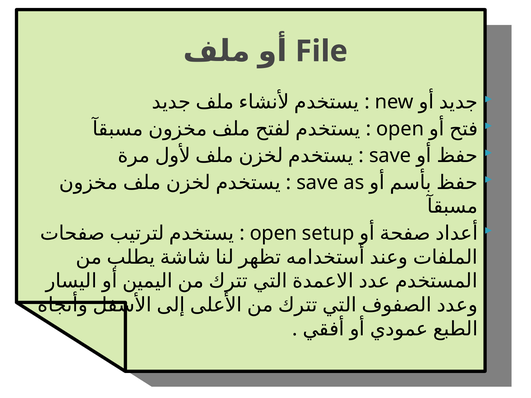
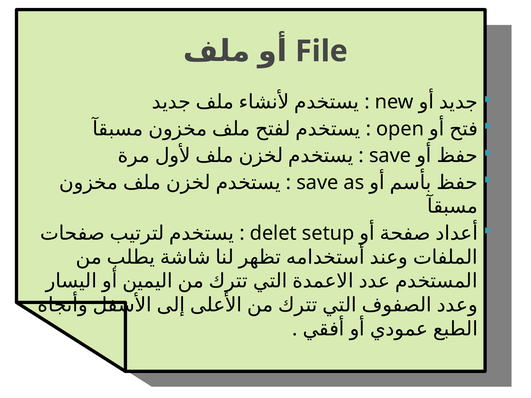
open at (273, 233): open -> delet
